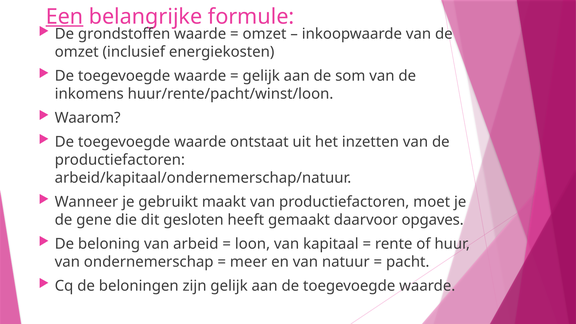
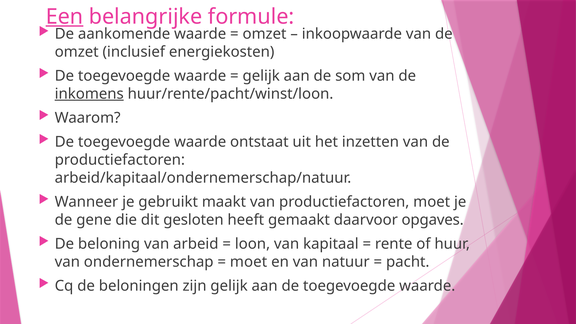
grondstoffen: grondstoffen -> aankomende
inkomens underline: none -> present
meer at (249, 262): meer -> moet
